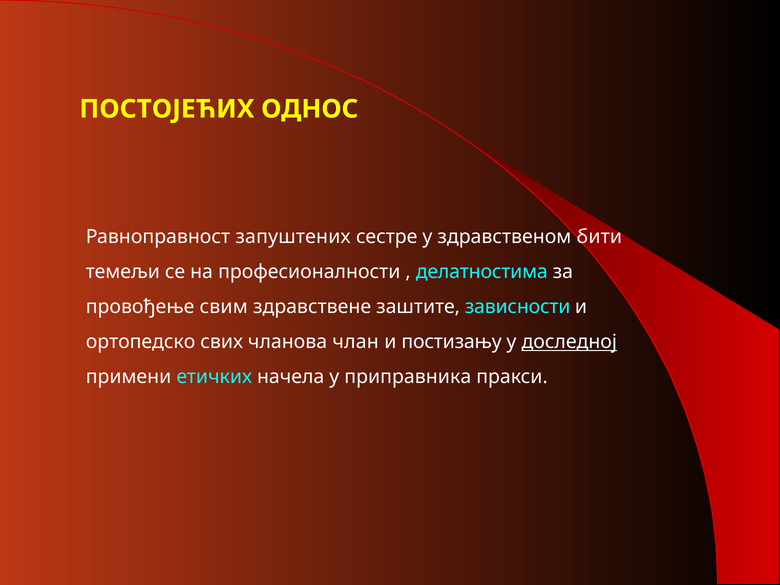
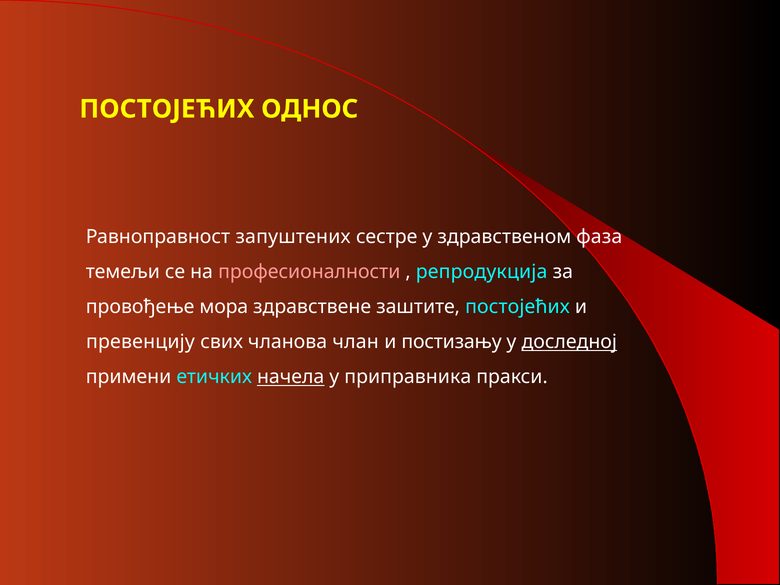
бити: бити -> фаза
професионалности colour: white -> pink
делатностима: делатностима -> репродукција
свим: свим -> мора
заштите зависности: зависности -> постојећих
ортопедско: ортопедско -> превенцију
начела underline: none -> present
